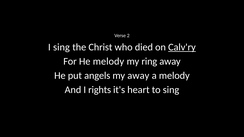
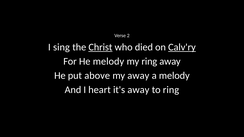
Christ underline: none -> present
angels: angels -> above
rights: rights -> heart
it's heart: heart -> away
to sing: sing -> ring
